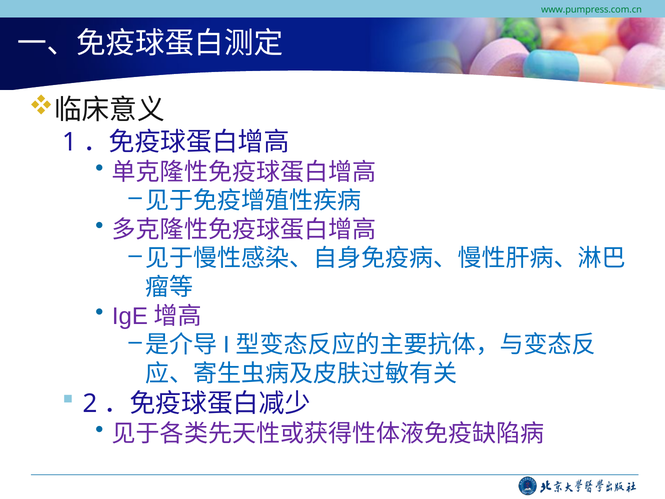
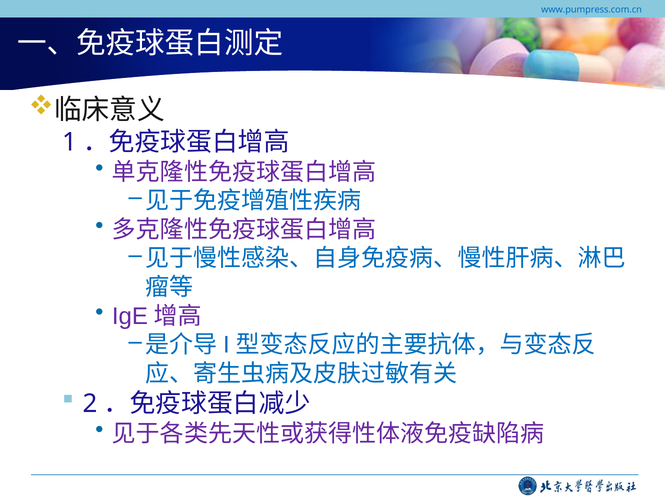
www.pumpress.com.cn colour: green -> blue
